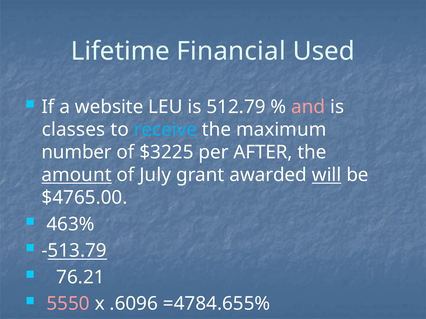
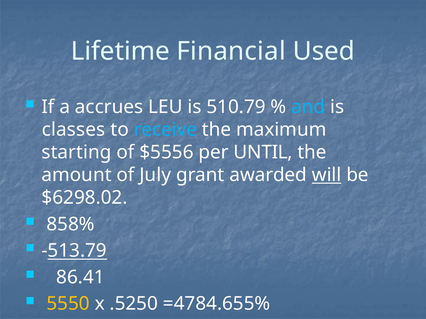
website: website -> accrues
512.79: 512.79 -> 510.79
and colour: pink -> light blue
number: number -> starting
$3225: $3225 -> $5556
AFTER: AFTER -> UNTIL
amount underline: present -> none
$4765.00: $4765.00 -> $6298.02
463%: 463% -> 858%
76.21: 76.21 -> 86.41
5550 colour: pink -> yellow
.6096: .6096 -> .5250
